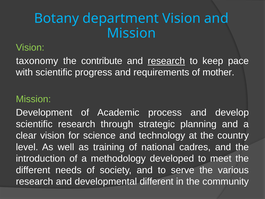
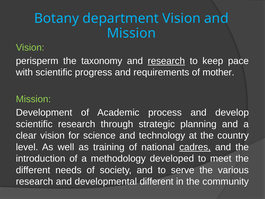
taxonomy: taxonomy -> perisperm
contribute: contribute -> taxonomy
cadres underline: none -> present
